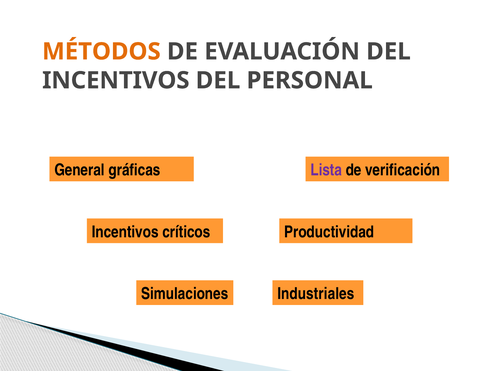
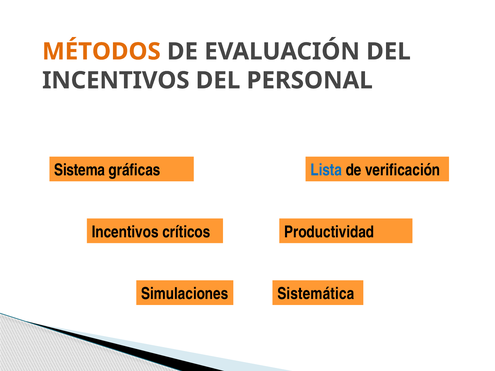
General: General -> Sistema
Lista colour: purple -> blue
Industriales: Industriales -> Sistemática
